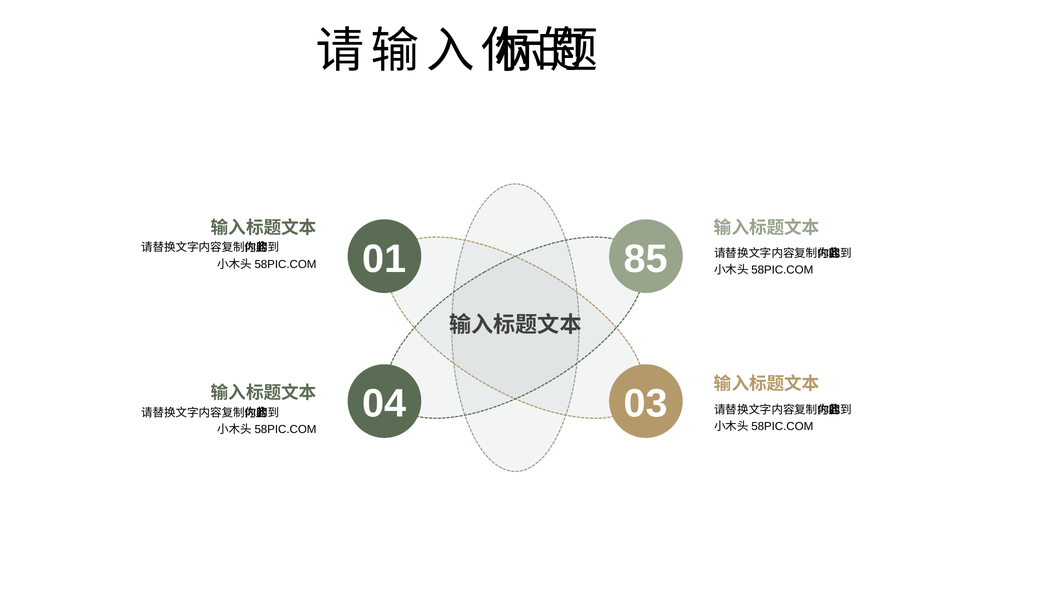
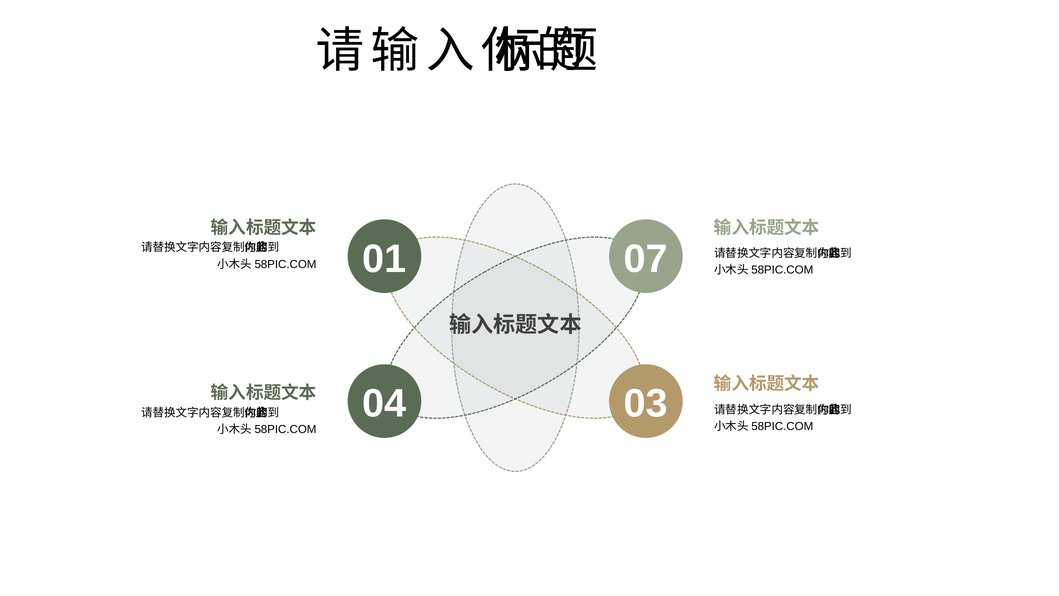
85: 85 -> 07
